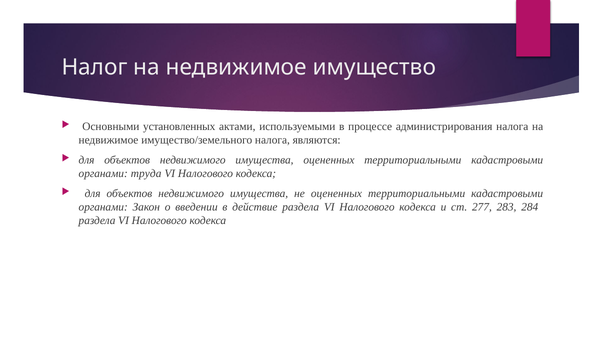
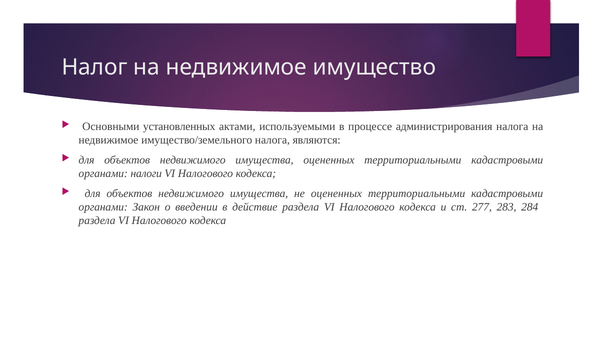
труда: труда -> налоги
